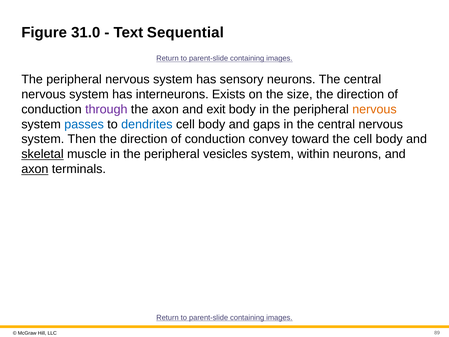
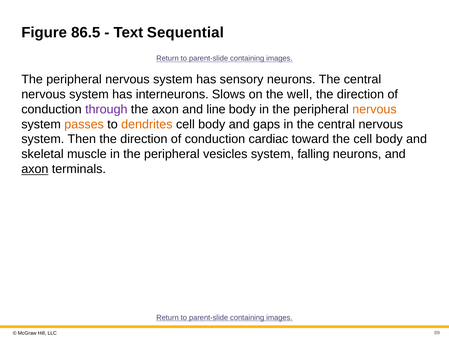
31.0: 31.0 -> 86.5
Exists: Exists -> Slows
size: size -> well
exit: exit -> line
passes colour: blue -> orange
dendrites colour: blue -> orange
convey: convey -> cardiac
skeletal underline: present -> none
within: within -> falling
